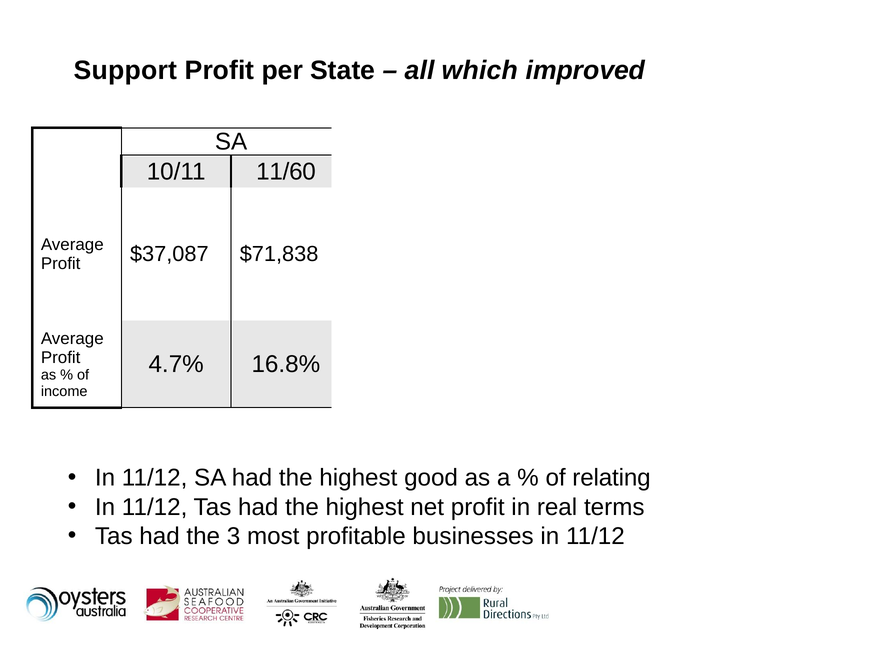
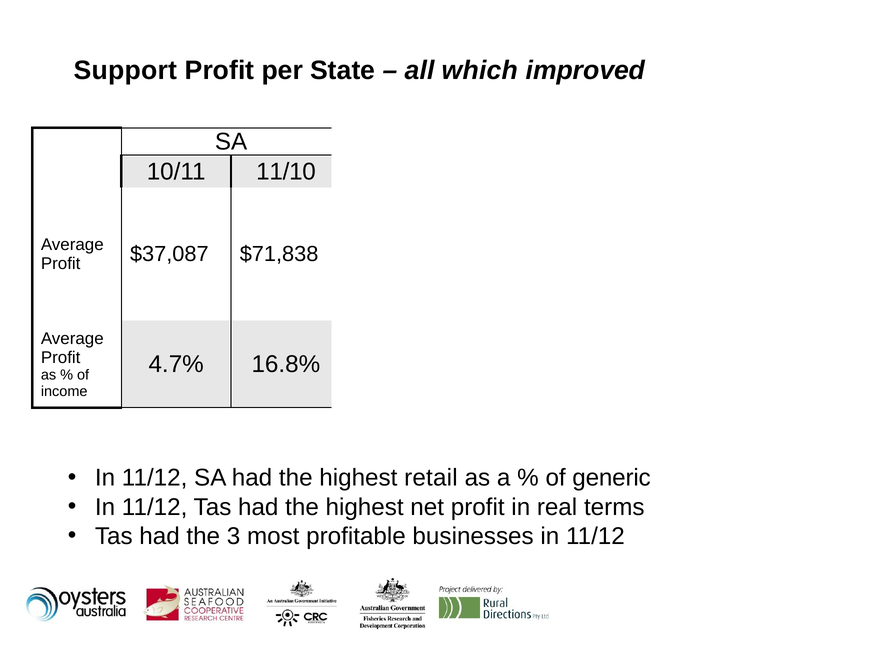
11/60: 11/60 -> 11/10
good: good -> retail
relating: relating -> generic
